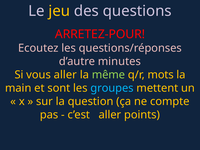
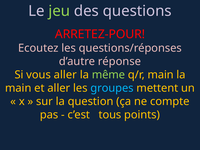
jeu colour: yellow -> light green
minutes: minutes -> réponse
q/r mots: mots -> main
et sont: sont -> aller
c’est aller: aller -> tous
